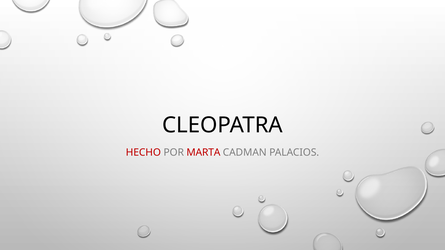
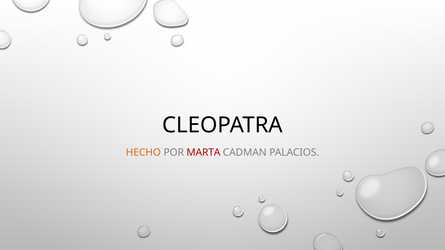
HECHO colour: red -> orange
